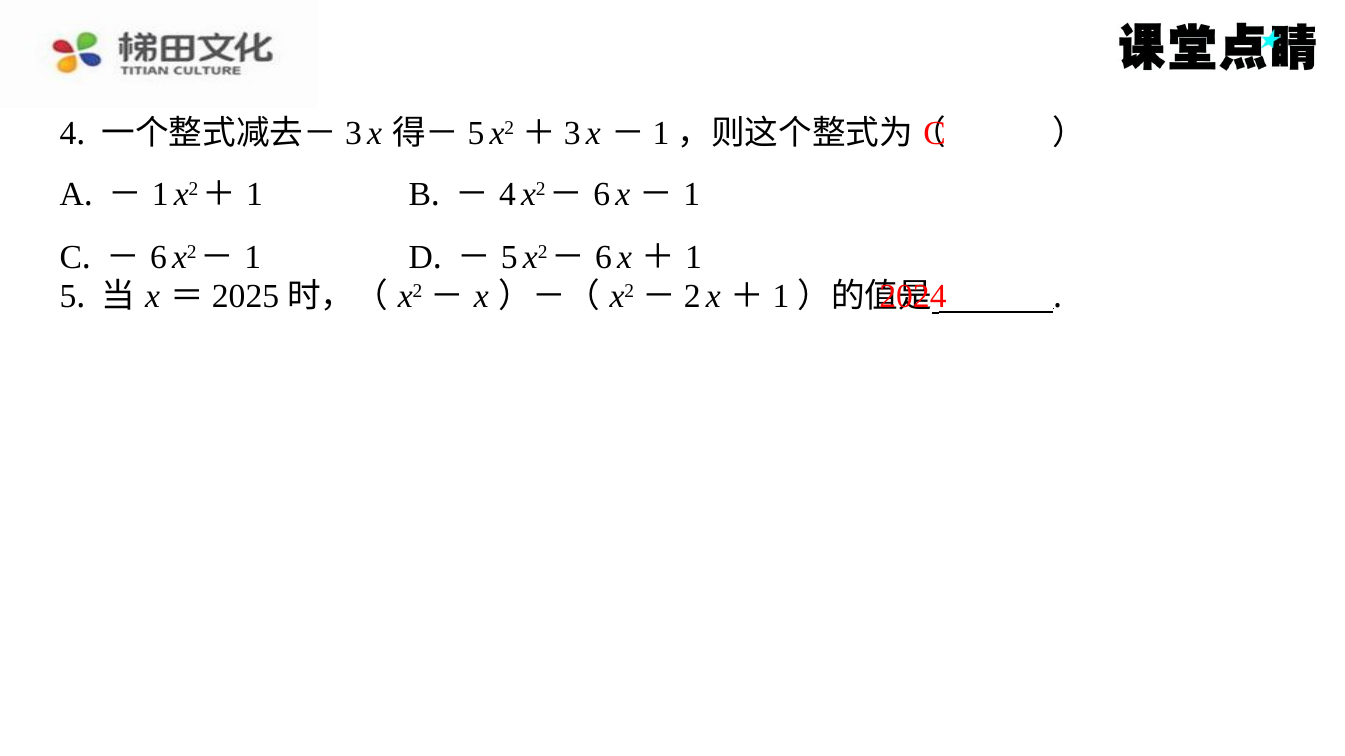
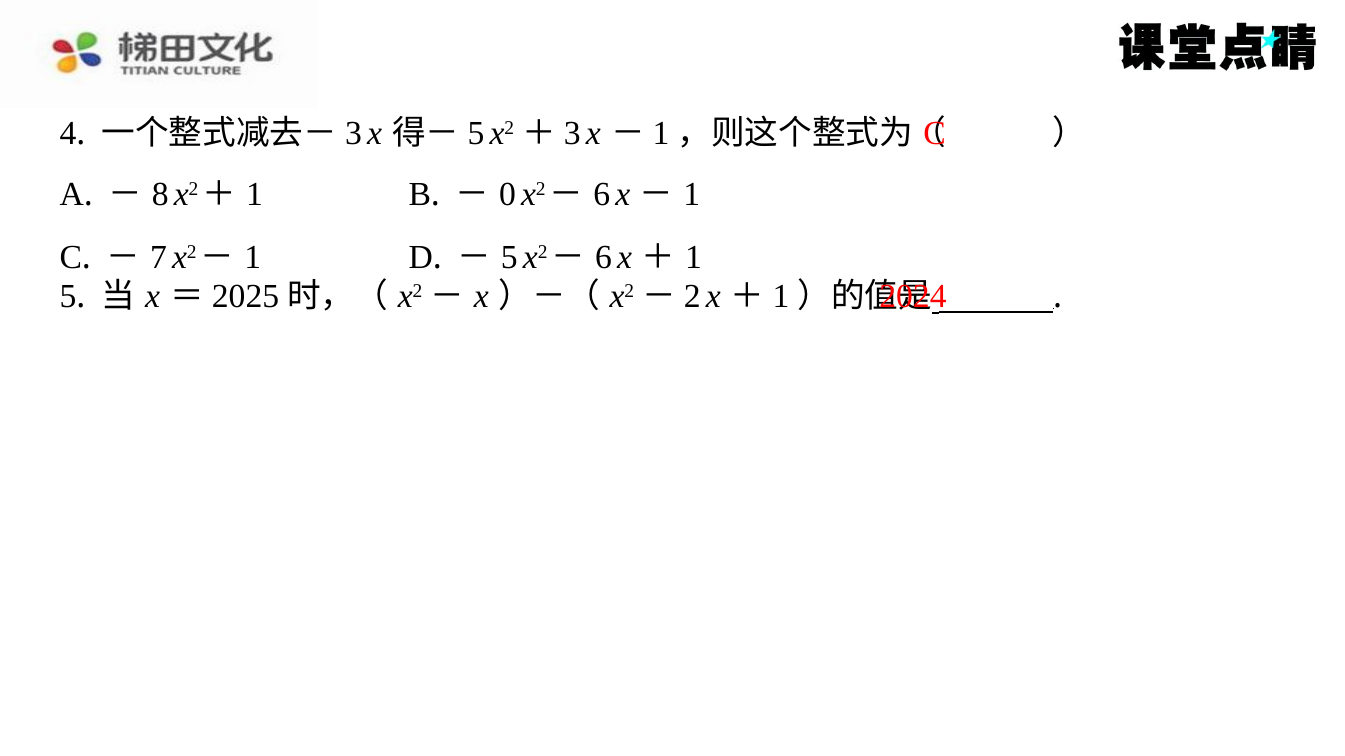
1 at (160, 194): 1 -> 8
4 at (507, 194): 4 -> 0
6 at (158, 257): 6 -> 7
